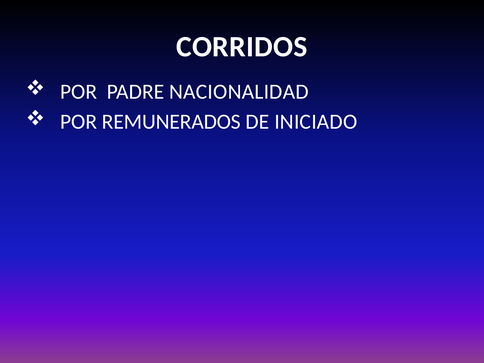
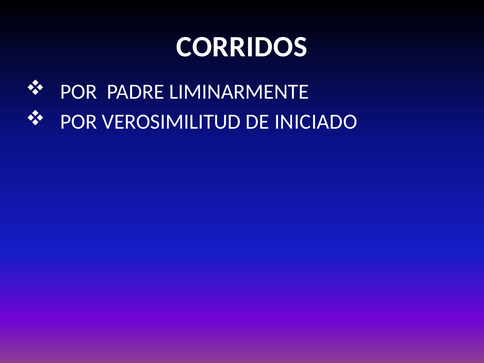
NACIONALIDAD: NACIONALIDAD -> LIMINARMENTE
REMUNERADOS: REMUNERADOS -> VEROSIMILITUD
